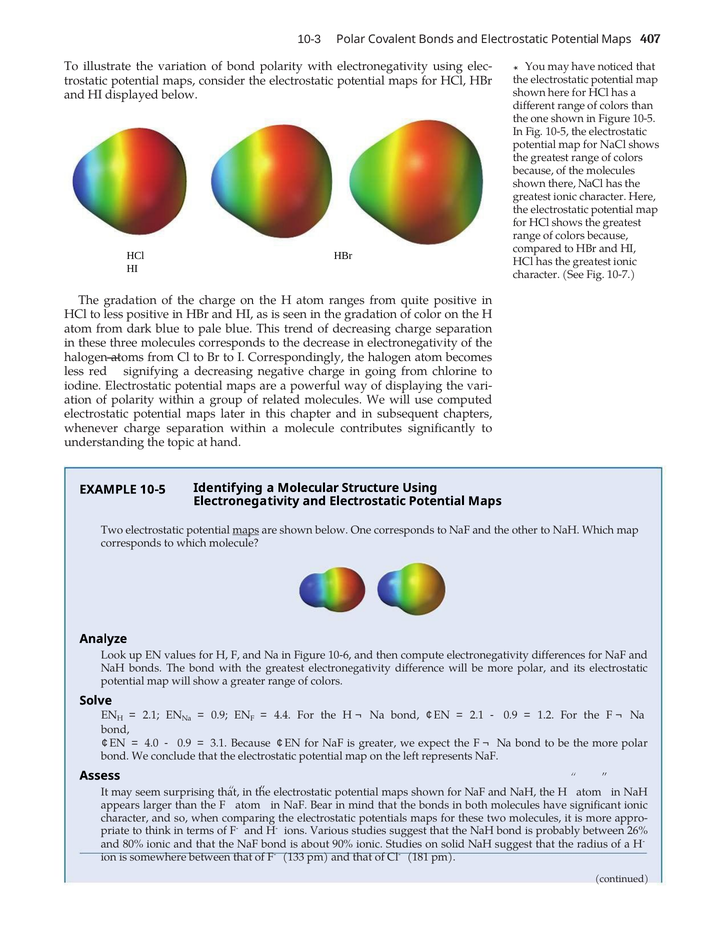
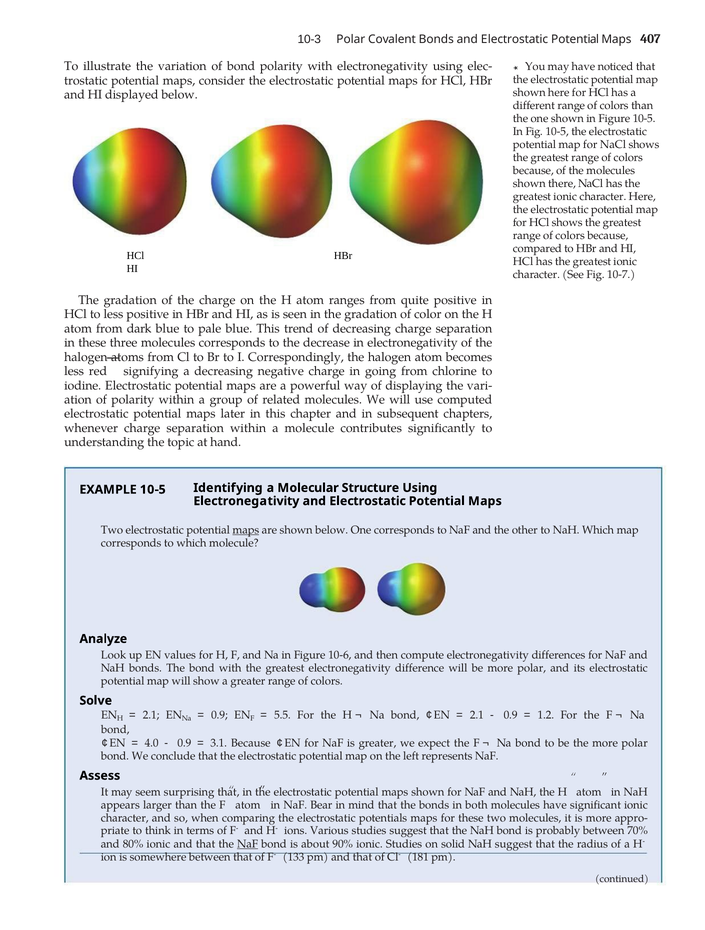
4.4: 4.4 -> 5.5
26%: 26% -> 70%
NaF at (248, 843) underline: none -> present
